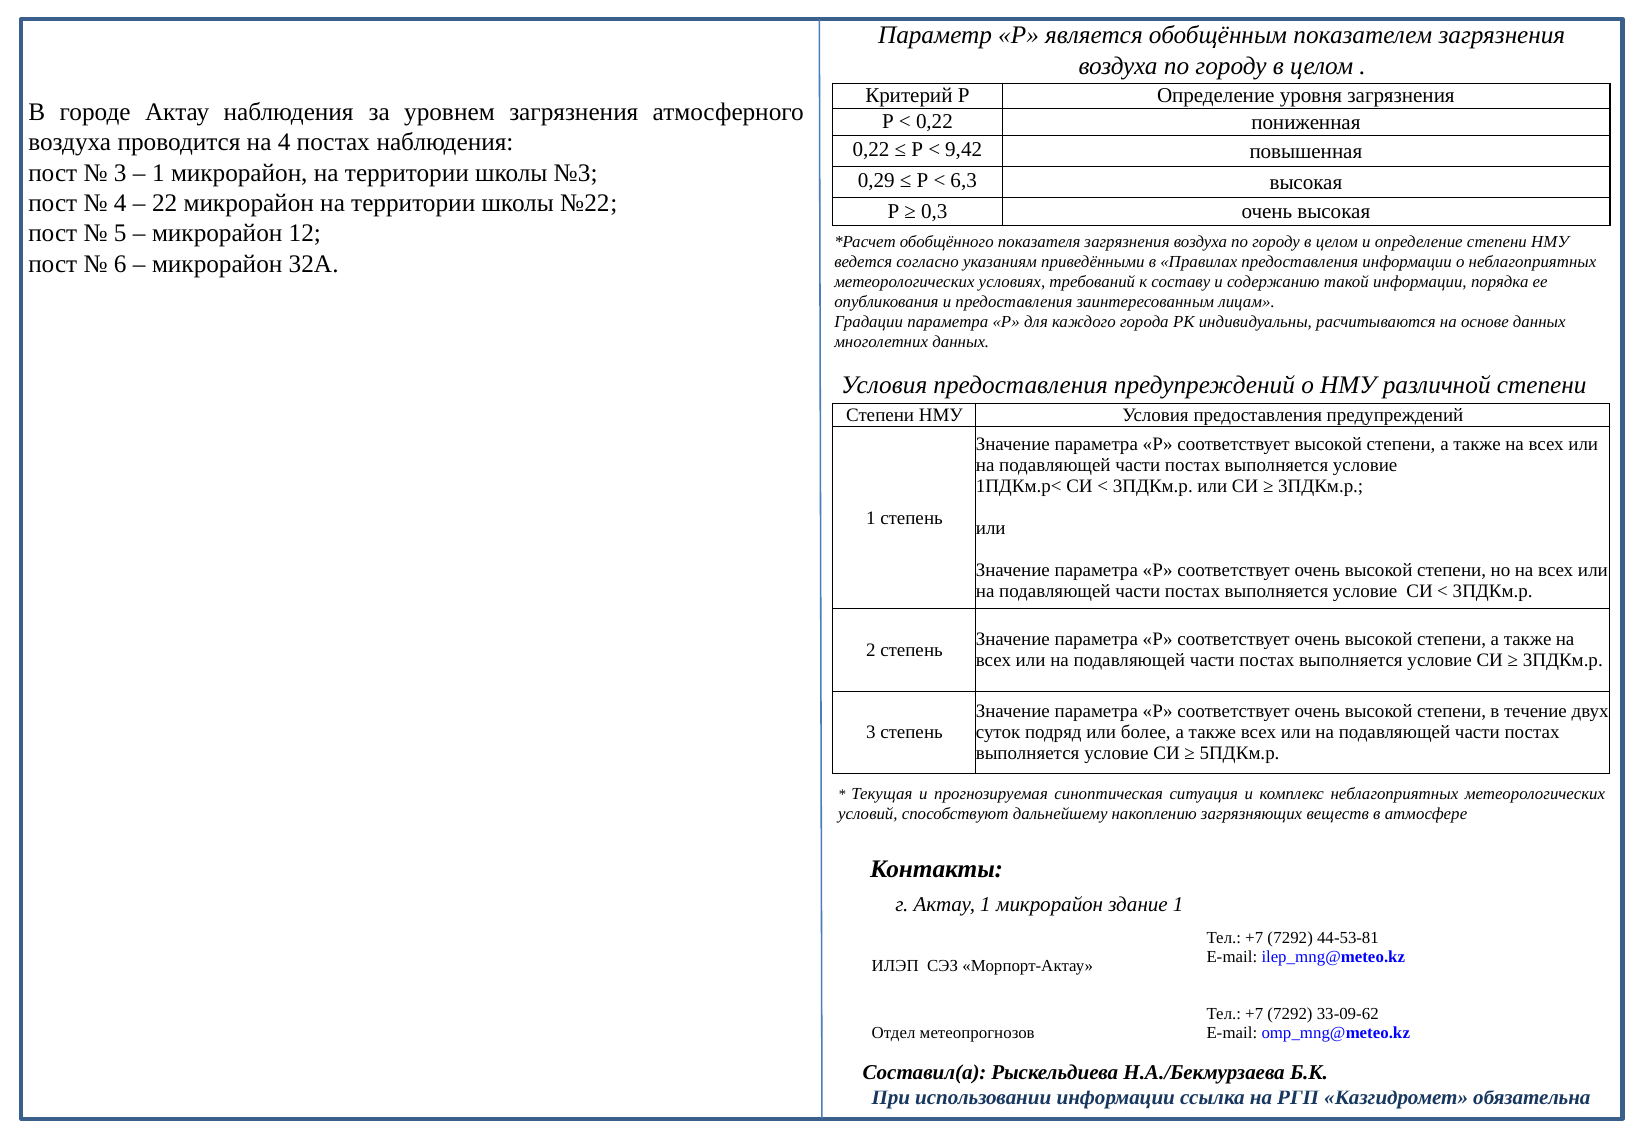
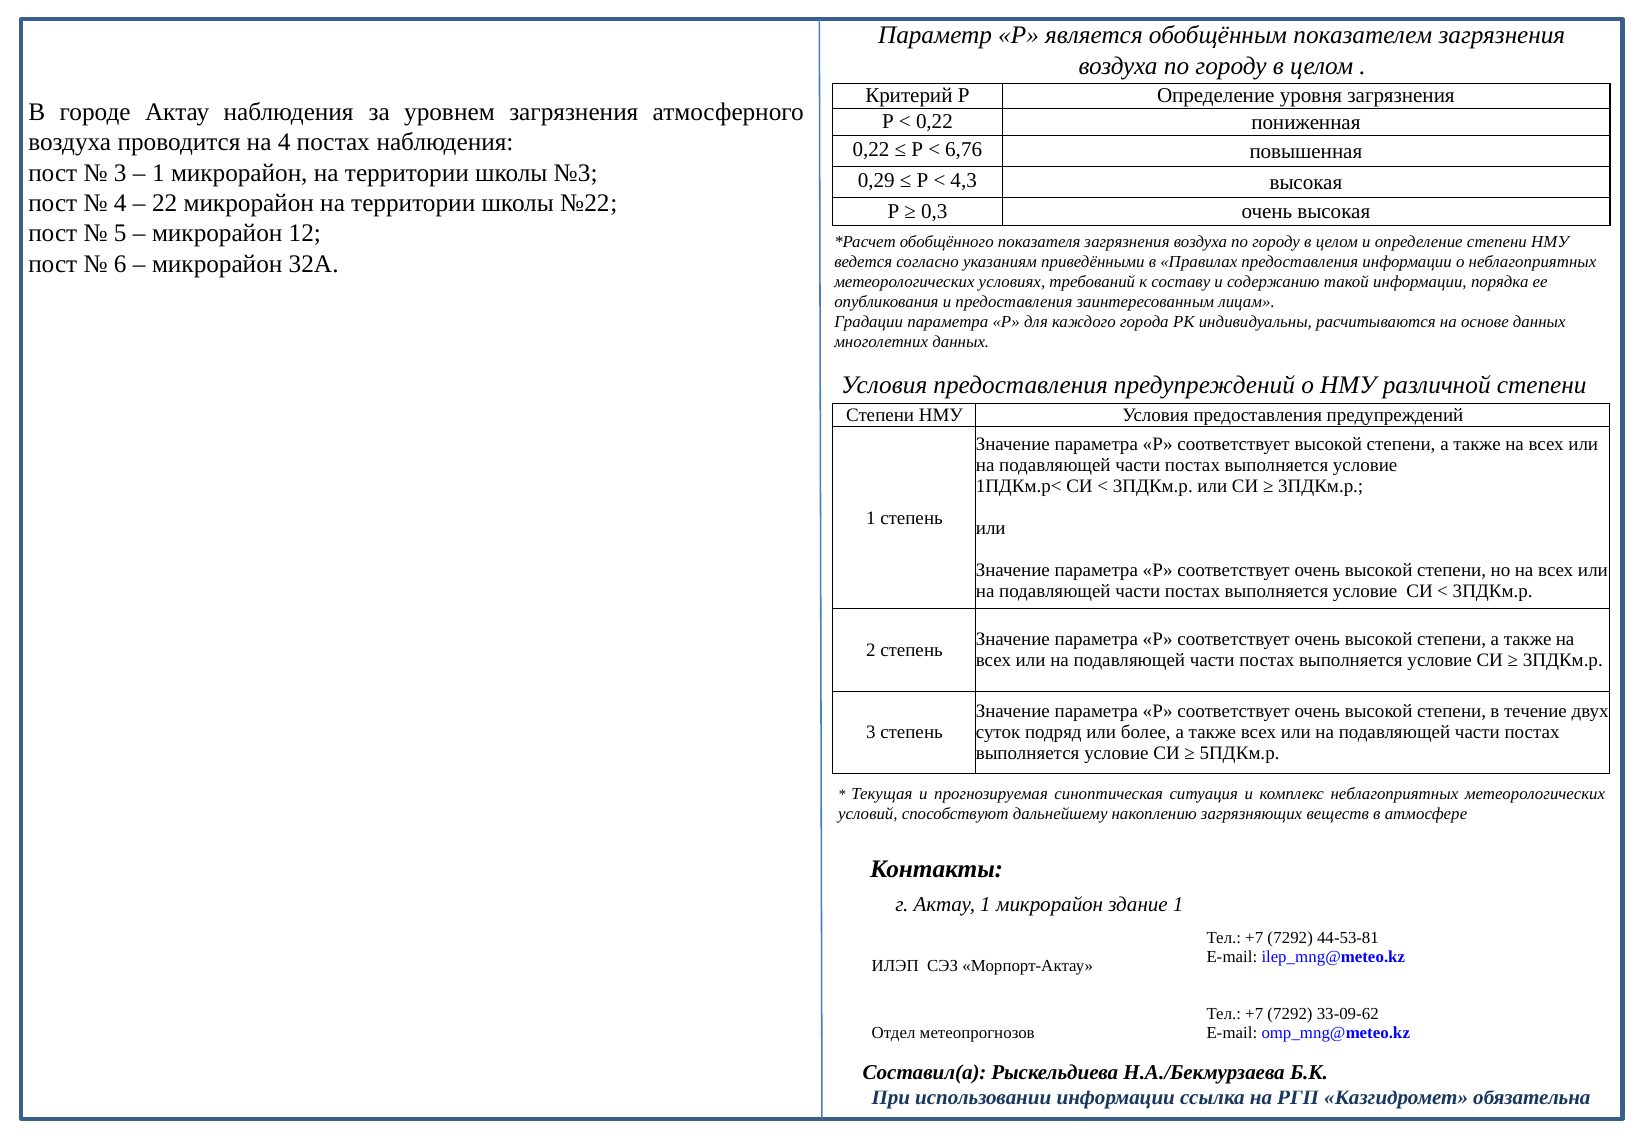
9,42: 9,42 -> 6,76
6,3: 6,3 -> 4,3
